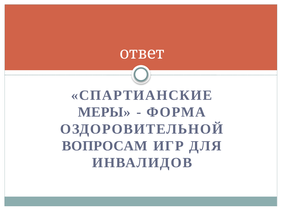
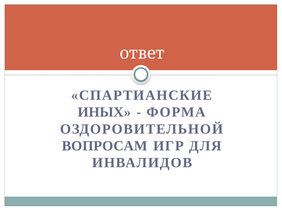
МЕРЫ: МЕРЫ -> ИНЫХ
